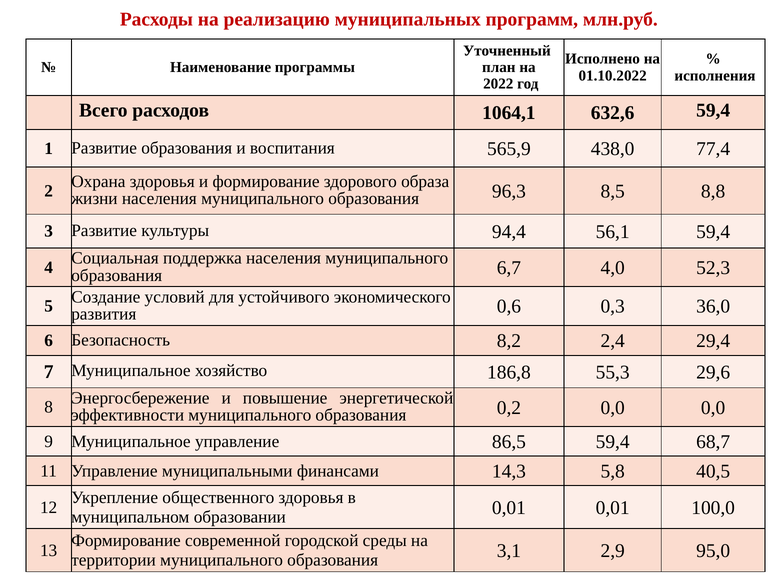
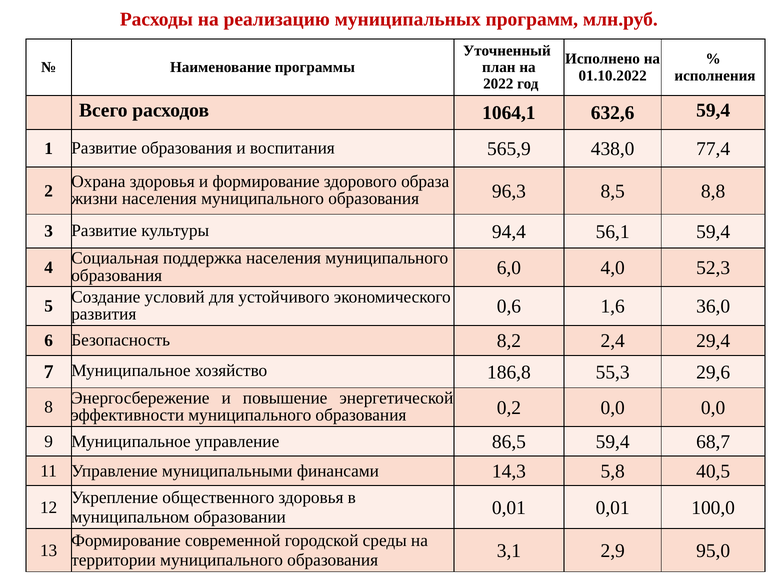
6,7: 6,7 -> 6,0
0,3: 0,3 -> 1,6
